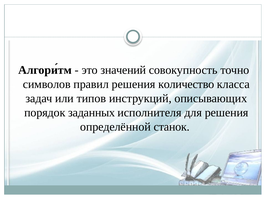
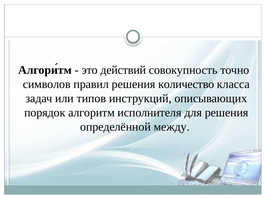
значений: значений -> действий
заданных: заданных -> алгоритм
станок: станок -> между
